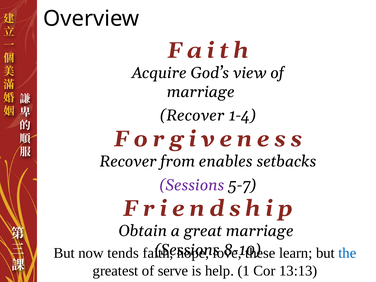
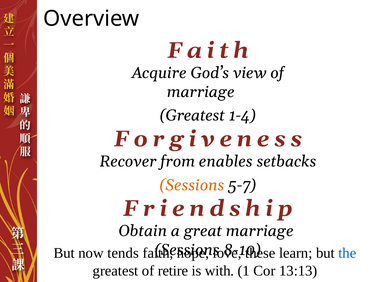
Recover at (192, 116): Recover -> Greatest
Sessions at (192, 185) colour: purple -> orange
serve: serve -> retire
help: help -> with
